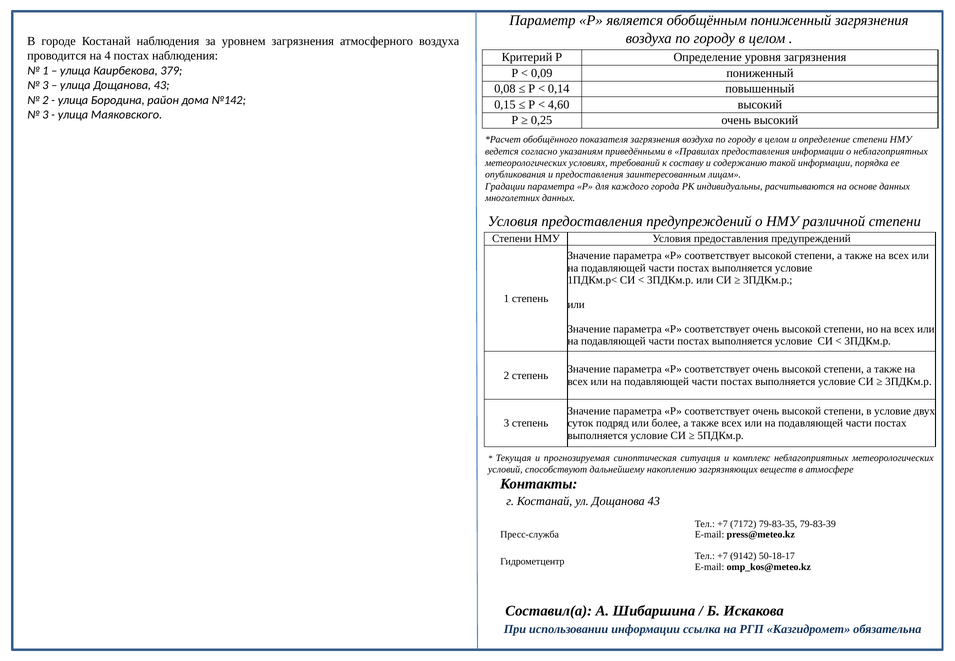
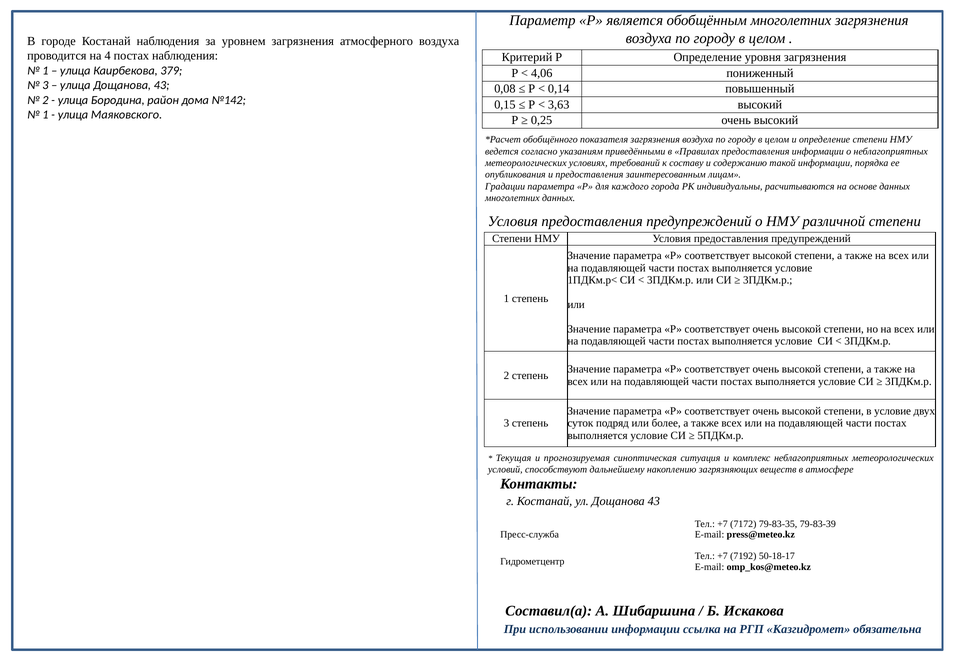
обобщённым пониженный: пониженный -> многолетних
0,09: 0,09 -> 4,06
4,60: 4,60 -> 3,63
3 at (45, 115): 3 -> 1
9142: 9142 -> 7192
